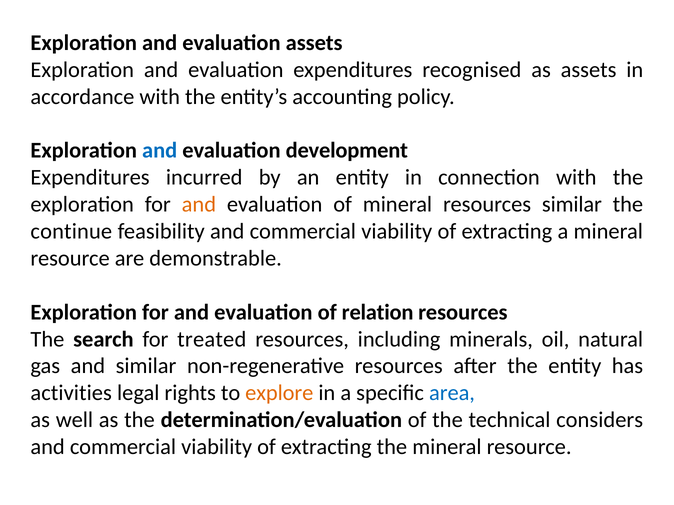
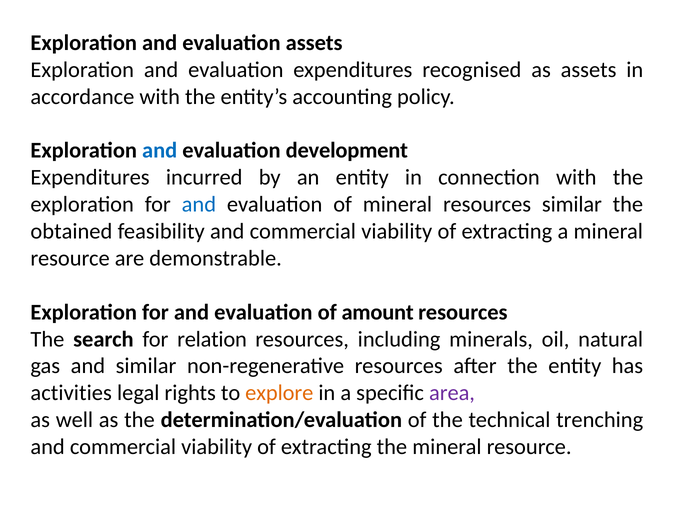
and at (199, 205) colour: orange -> blue
continue: continue -> obtained
relation: relation -> amount
treated: treated -> relation
area colour: blue -> purple
considers: considers -> trenching
